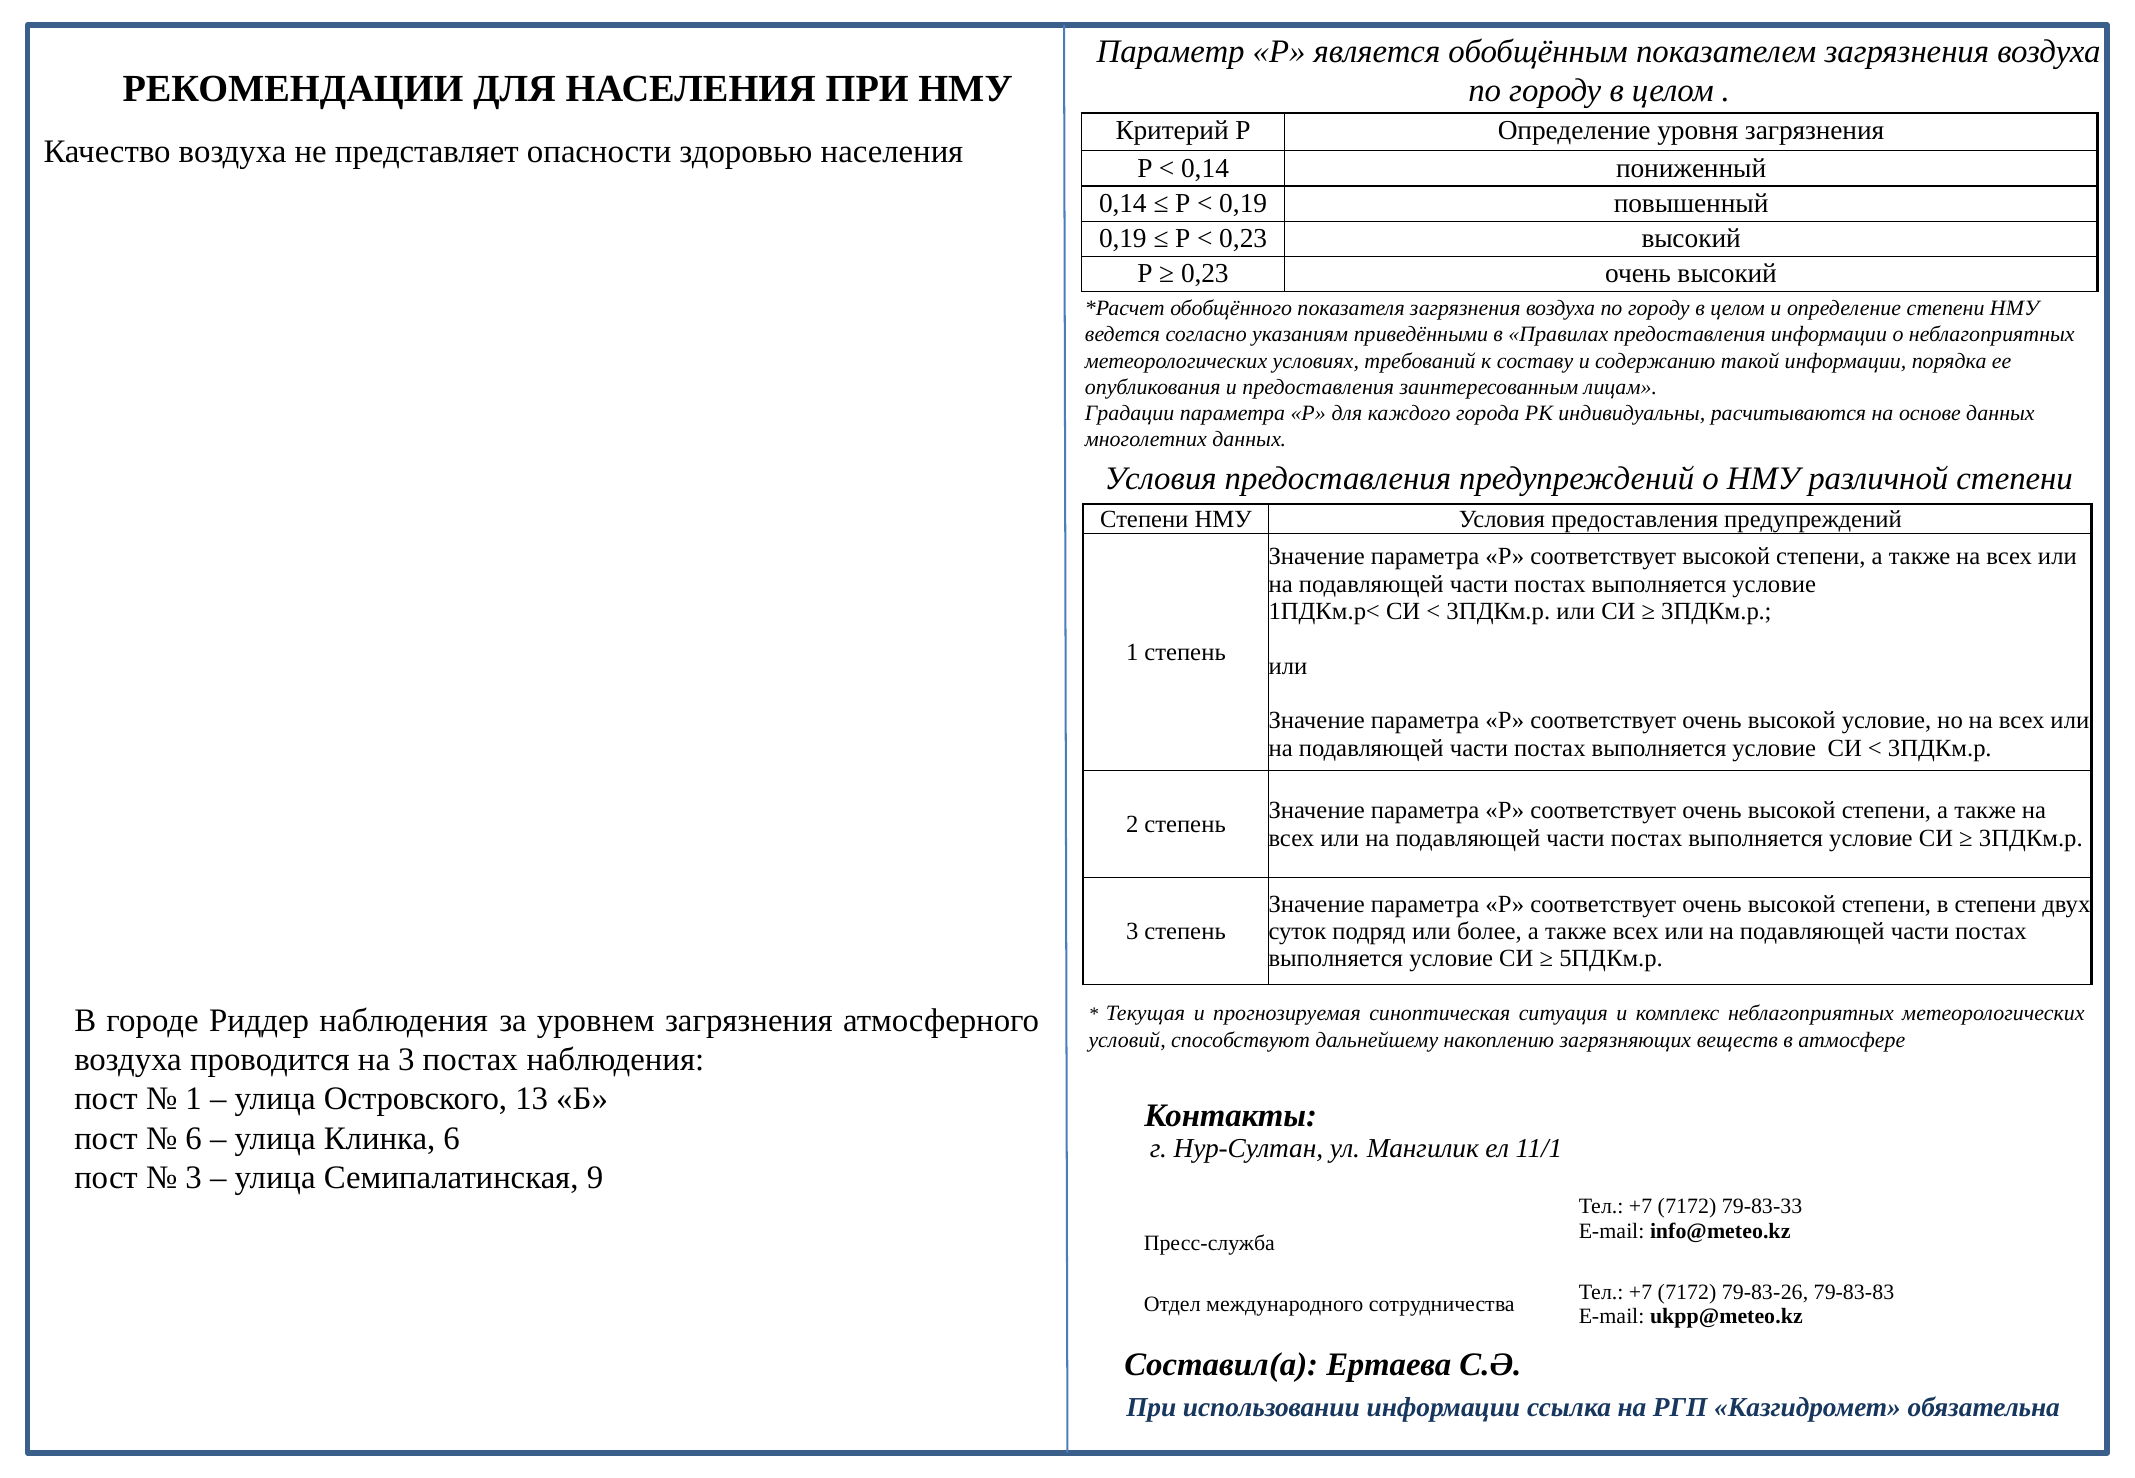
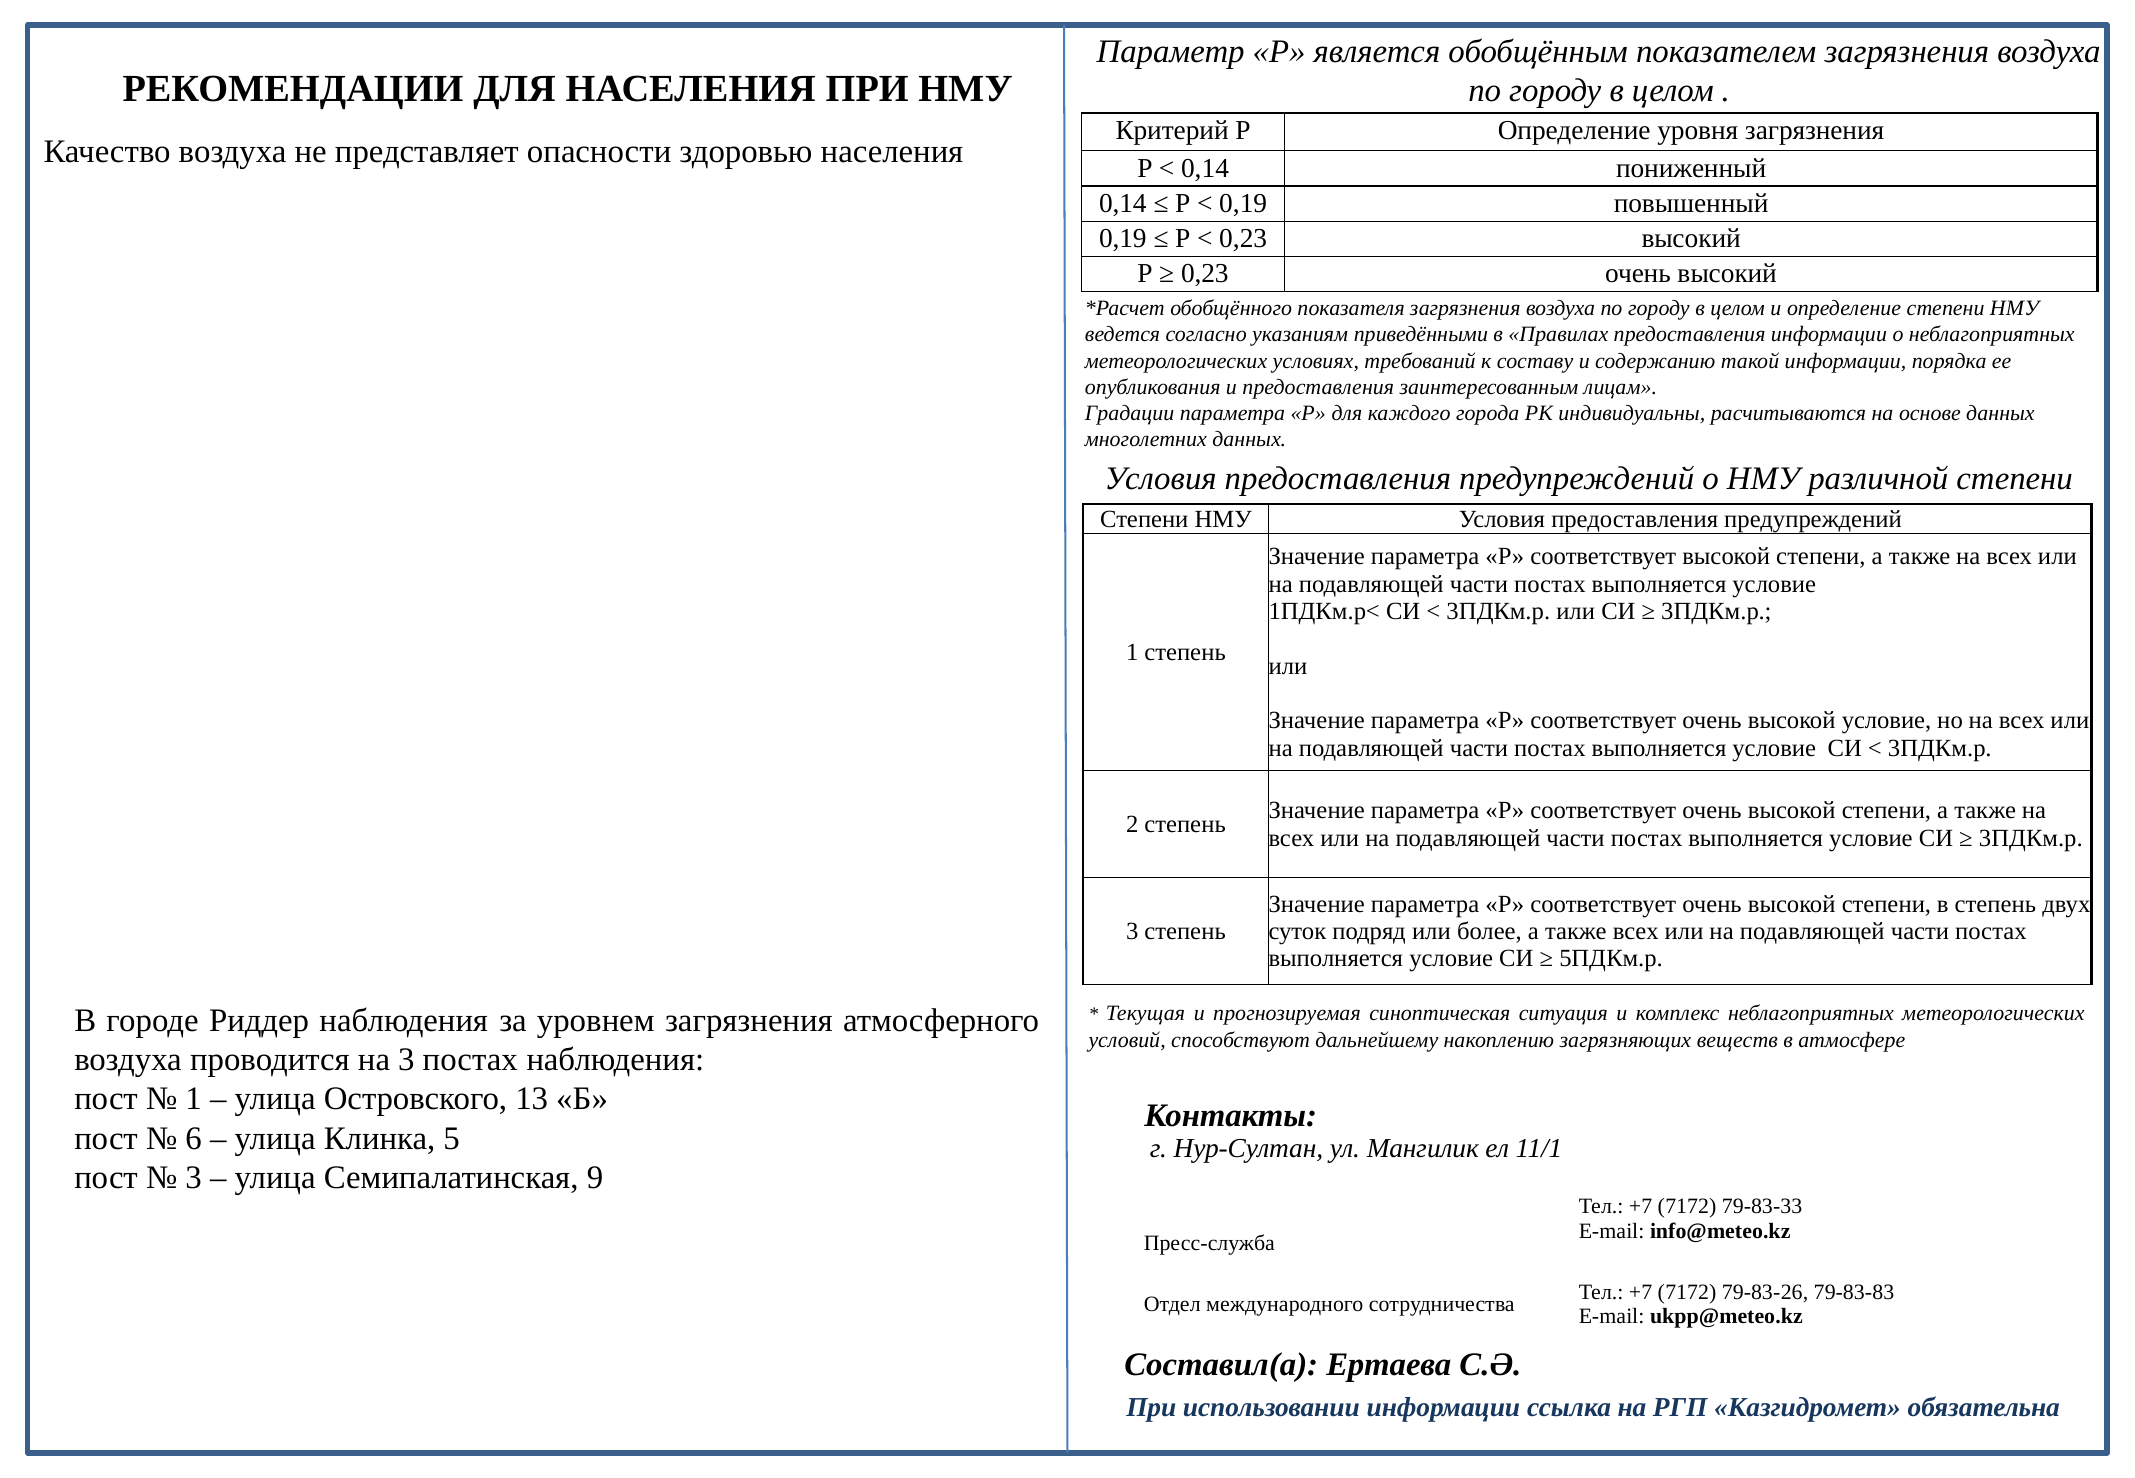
в степени: степени -> степень
Клинка 6: 6 -> 5
